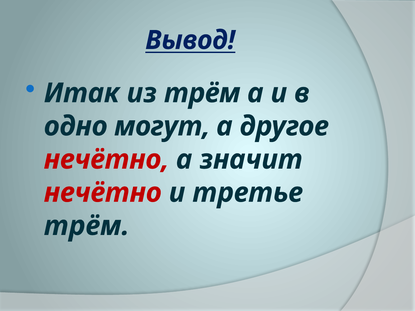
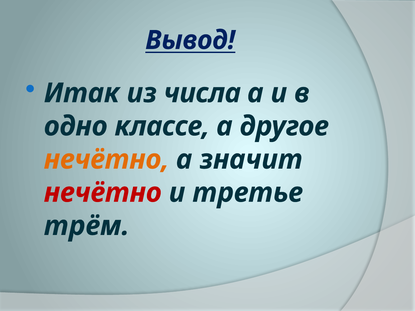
из трём: трём -> числа
могут: могут -> классе
нечётно at (107, 160) colour: red -> orange
